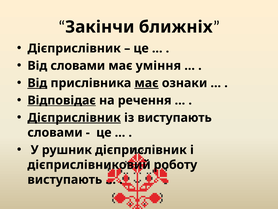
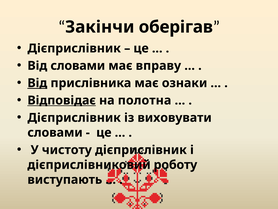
ближніх: ближніх -> оберігав
уміння: уміння -> вправу
має at (147, 83) underline: present -> none
речення: речення -> полотна
Дієприслівник at (74, 117) underline: present -> none
із виступають: виступають -> виховувати
рушник: рушник -> чистоту
